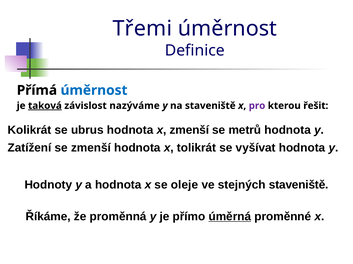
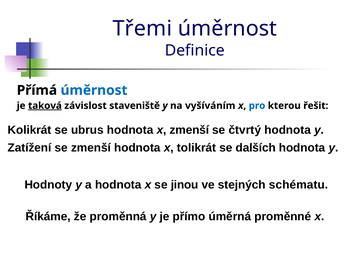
nazýváme: nazýváme -> staveniště
na staveniště: staveniště -> vyšíváním
pro colour: purple -> blue
metrů: metrů -> čtvrtý
vyšívat: vyšívat -> dalších
oleje: oleje -> jinou
stejných staveniště: staveniště -> schématu
úměrná underline: present -> none
